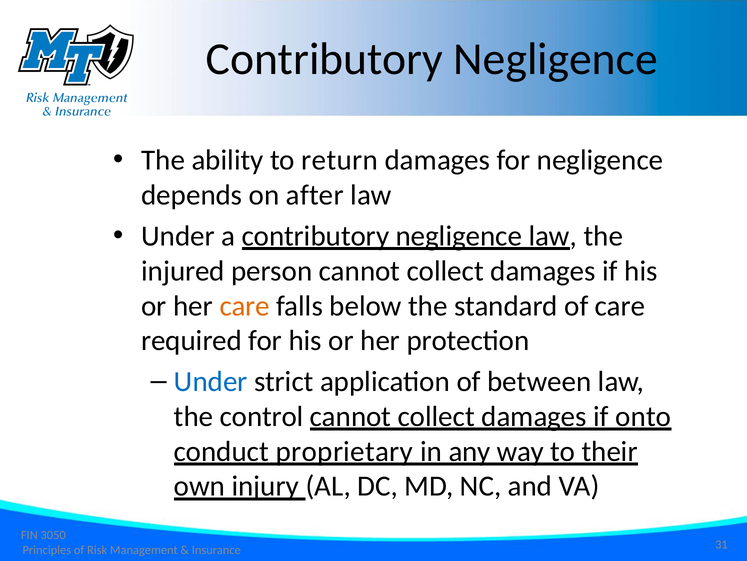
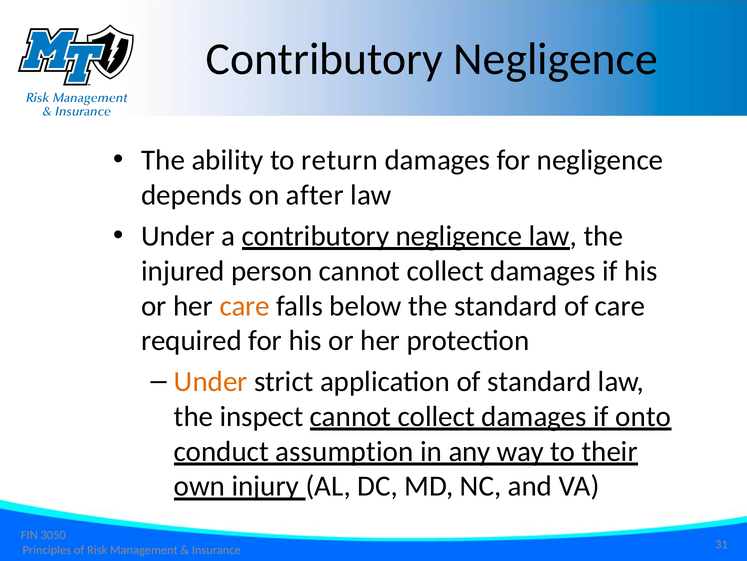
Under at (211, 381) colour: blue -> orange
of between: between -> standard
control: control -> inspect
proprietary: proprietary -> assumption
